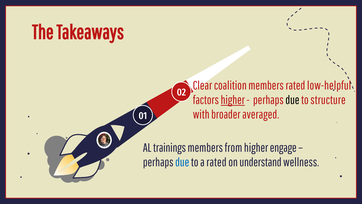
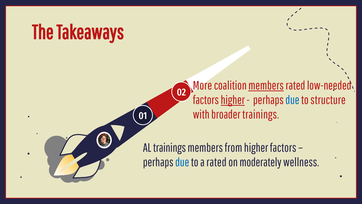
Clear: Clear -> More
members at (266, 86) underline: none -> present
low-helpful: low-helpful -> low-needed
due at (292, 100) colour: black -> blue
broader averaged: averaged -> trainings
higher engage: engage -> factors
understand: understand -> moderately
